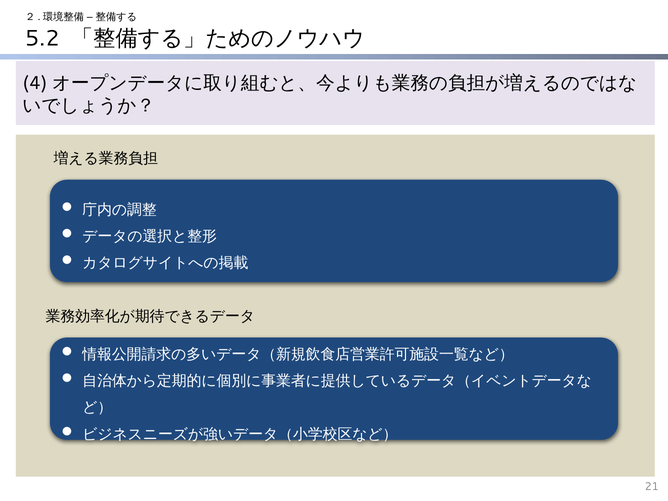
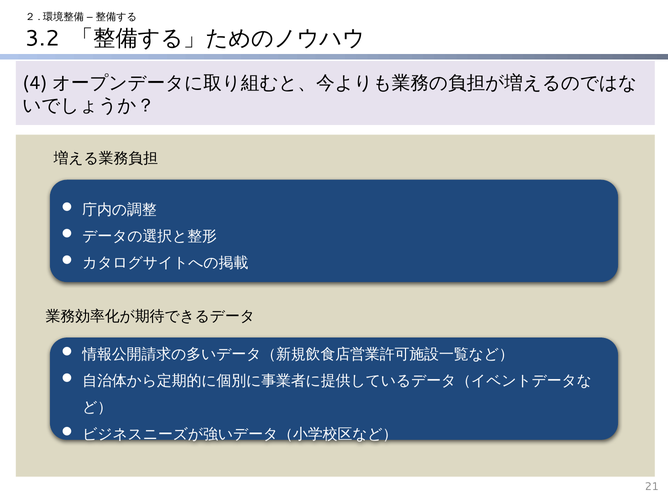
5.2: 5.2 -> 3.2
